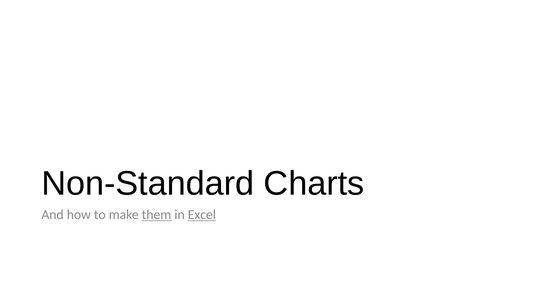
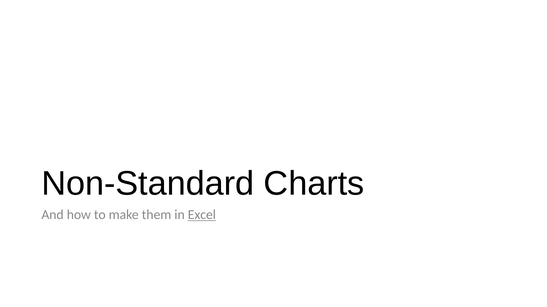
them underline: present -> none
